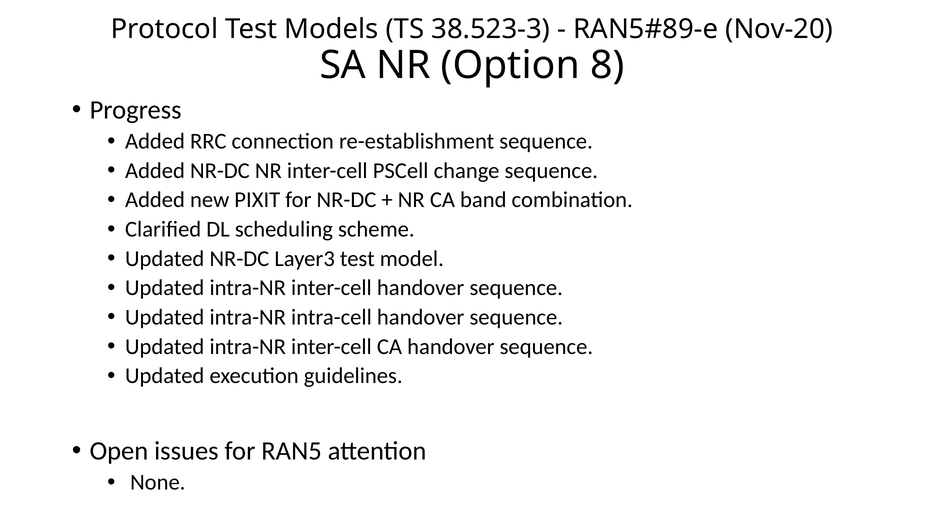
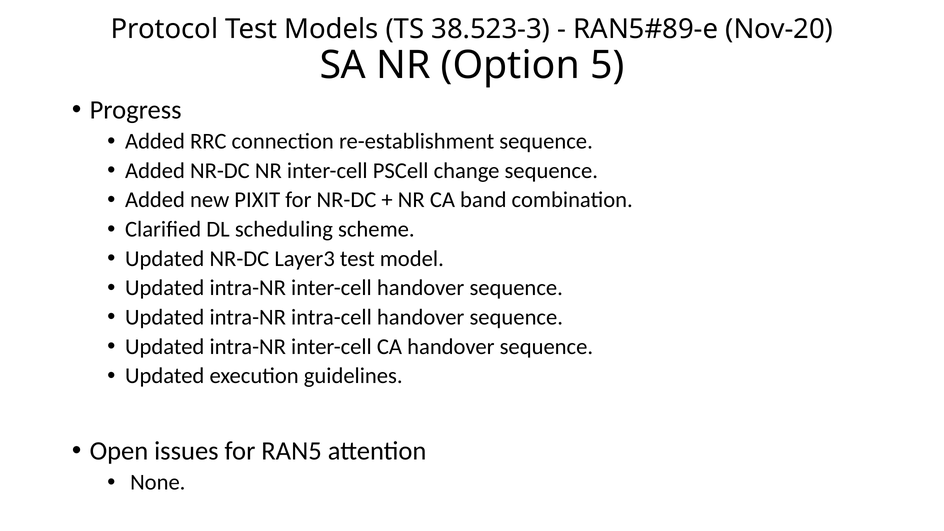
8: 8 -> 5
